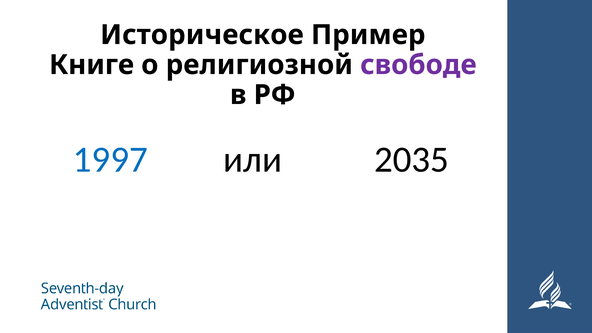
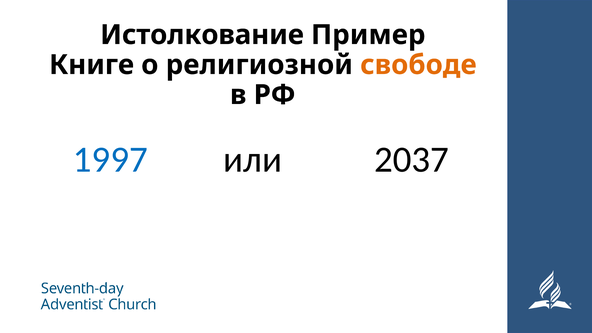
Историческое: Историческое -> Истолкование
свободе colour: purple -> orange
2035: 2035 -> 2037
